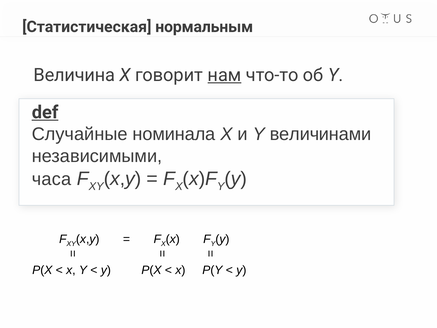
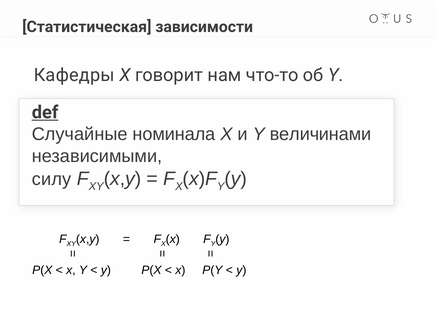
нормальным: нормальным -> зависимости
Величина: Величина -> Кафедры
нам underline: present -> none
часа: часа -> силу
